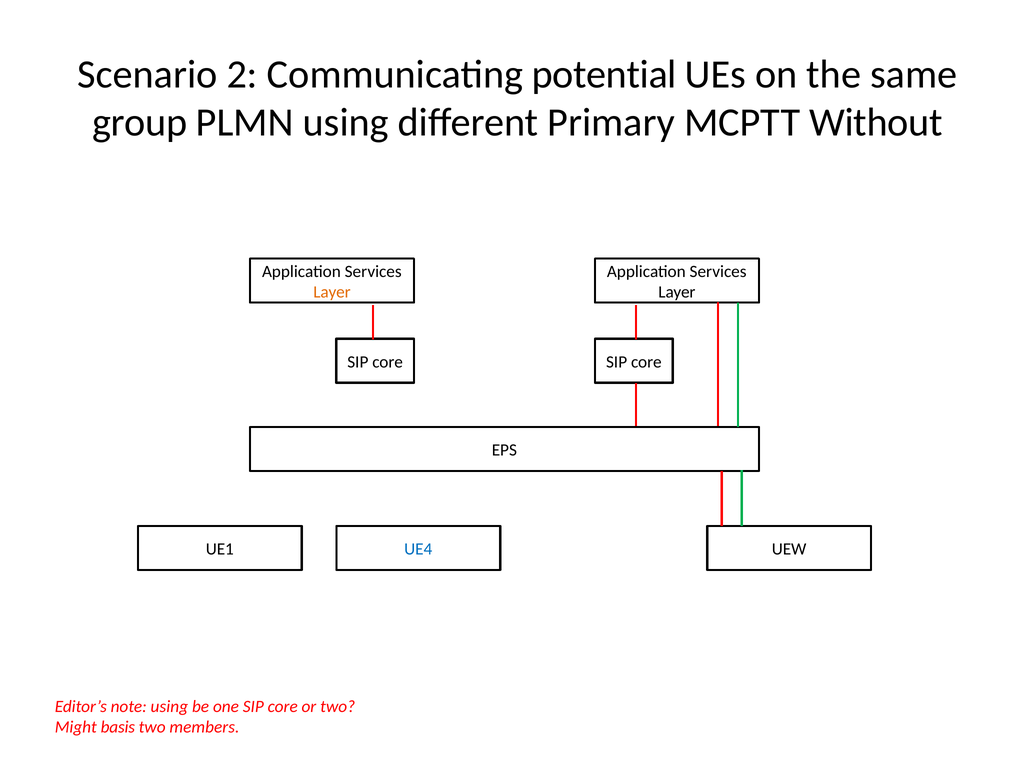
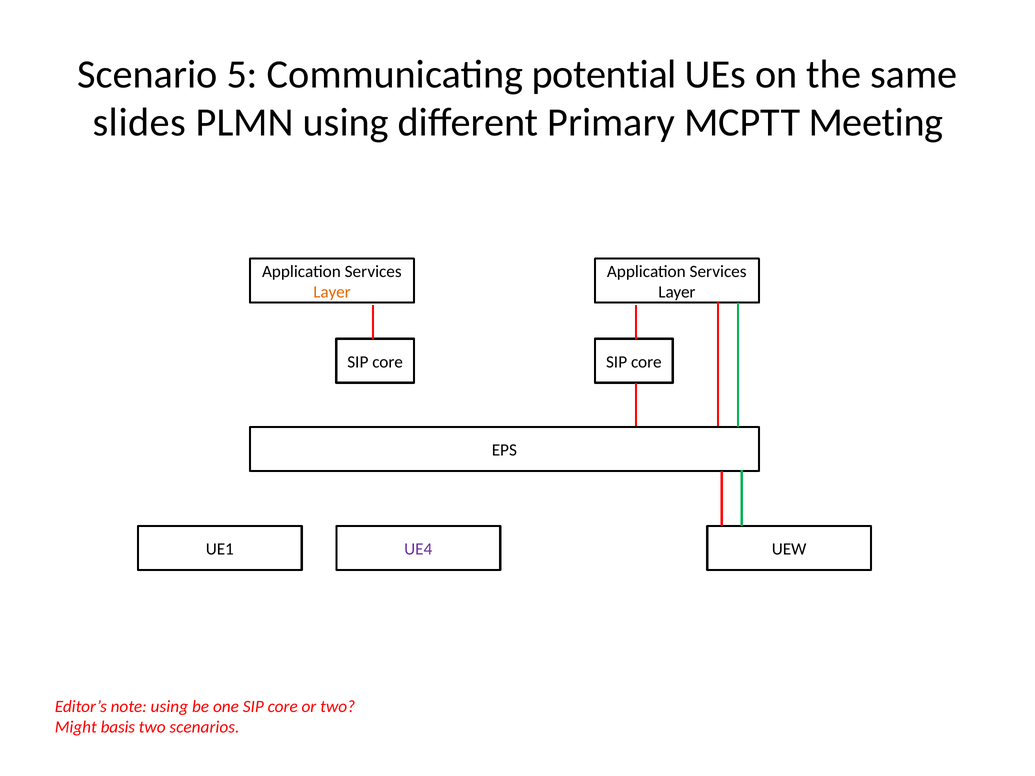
2: 2 -> 5
group: group -> slides
Without: Without -> Meeting
UE4 colour: blue -> purple
members: members -> scenarios
